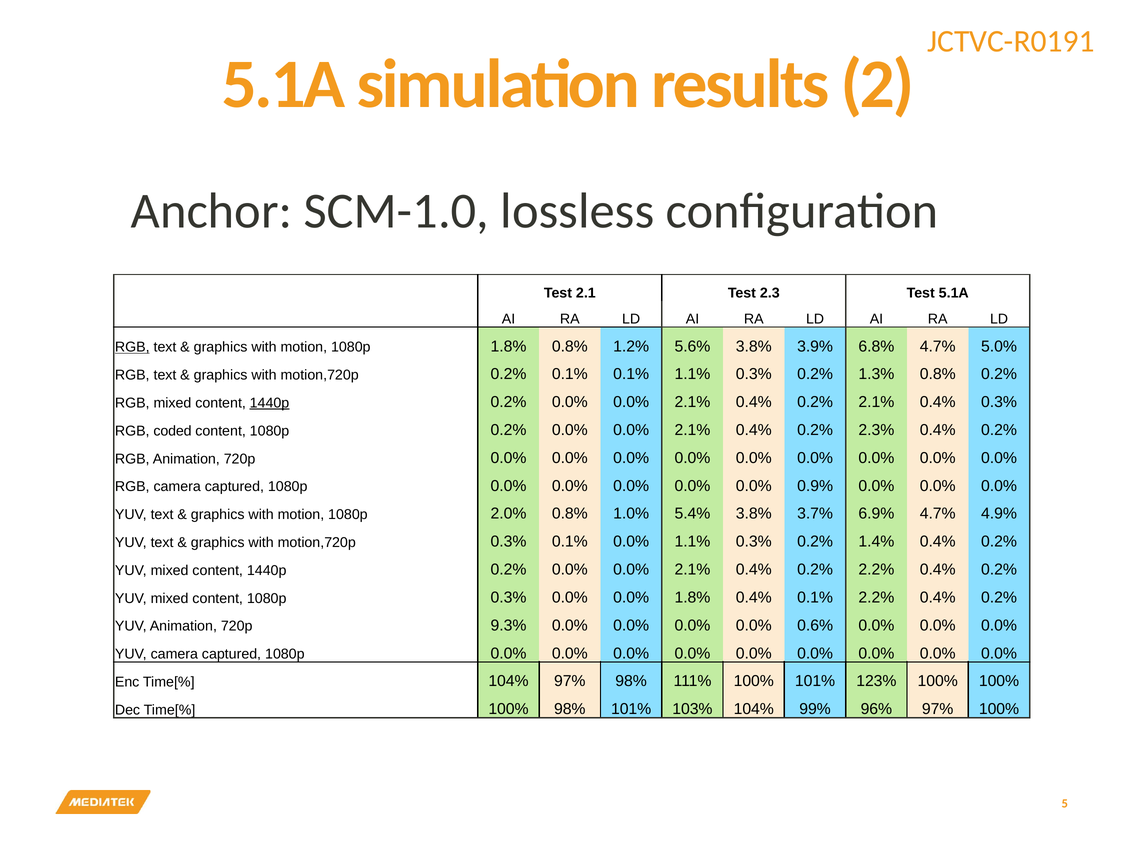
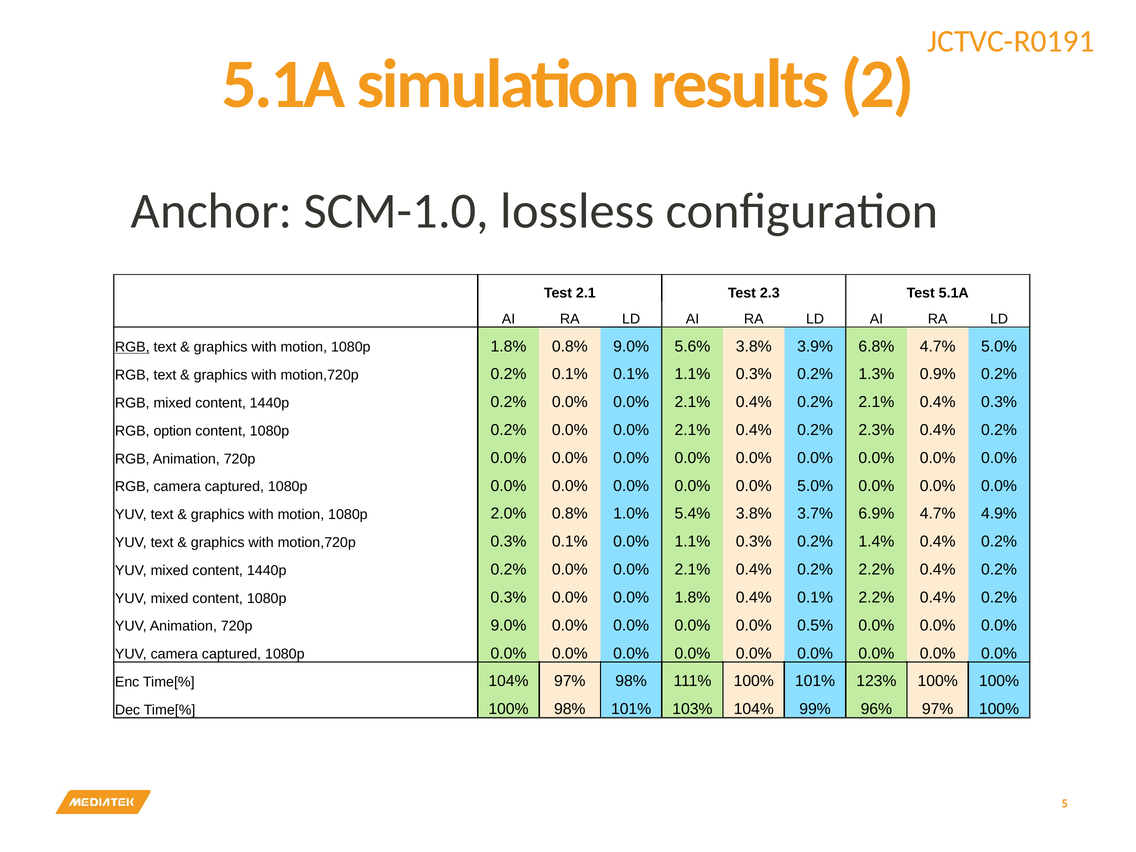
0.8% 1.2%: 1.2% -> 9.0%
1.3% 0.8%: 0.8% -> 0.9%
1440p at (269, 403) underline: present -> none
coded: coded -> option
0.0% 0.9%: 0.9% -> 5.0%
720p 9.3%: 9.3% -> 9.0%
0.6%: 0.6% -> 0.5%
